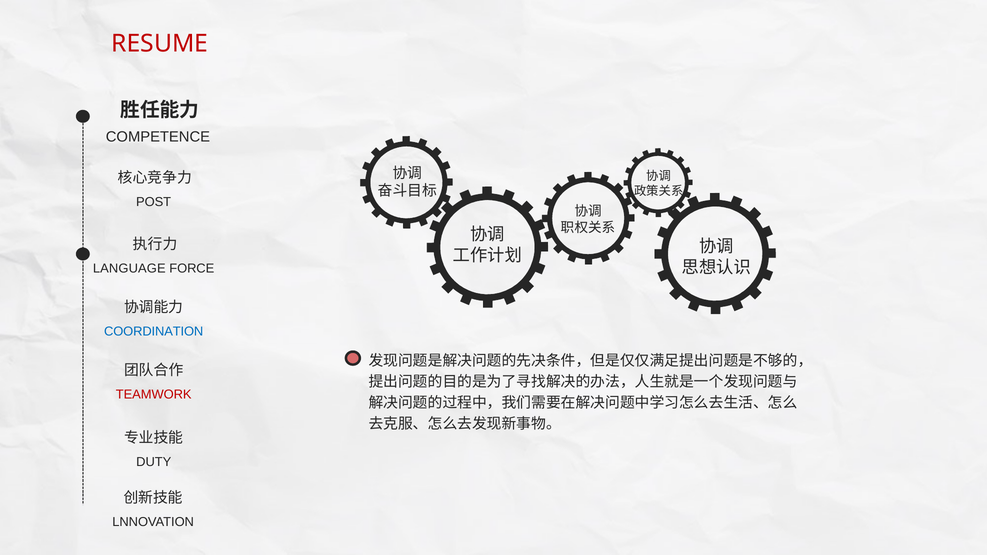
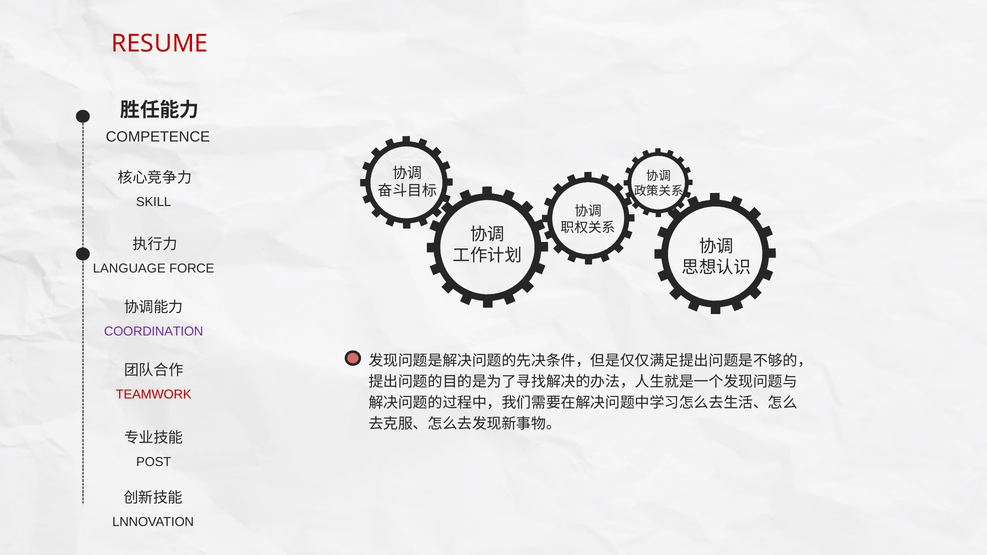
POST: POST -> SKILL
COORDINATION colour: blue -> purple
DUTY: DUTY -> POST
